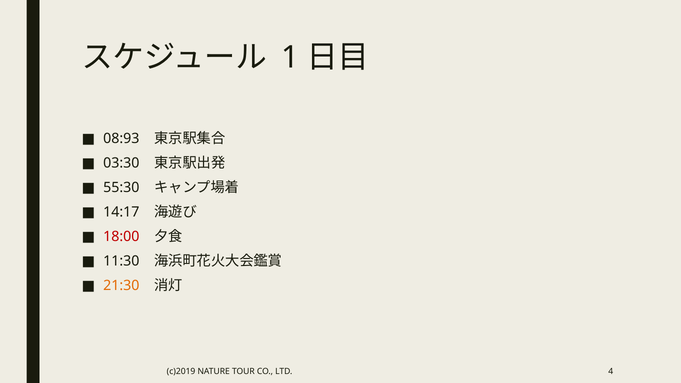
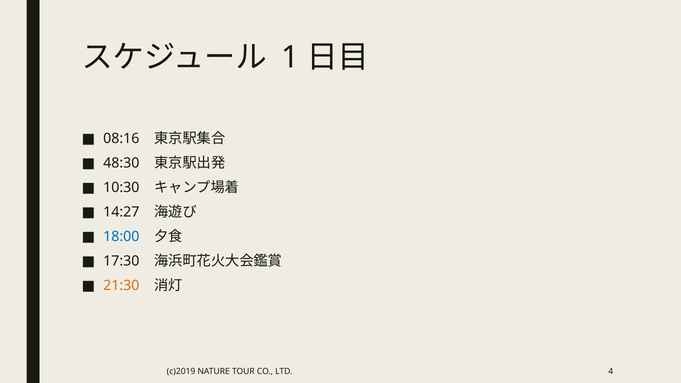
08:93: 08:93 -> 08:16
03:30: 03:30 -> 48:30
55:30: 55:30 -> 10:30
14:17: 14:17 -> 14:27
18:00 colour: red -> blue
11:30: 11:30 -> 17:30
